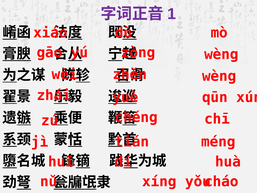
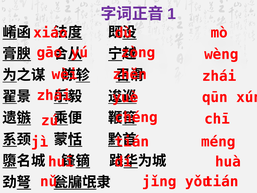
wèng at (219, 76): wèng -> zhái
xíng: xíng -> jǐng
cháo at (221, 181): cháo -> tián
